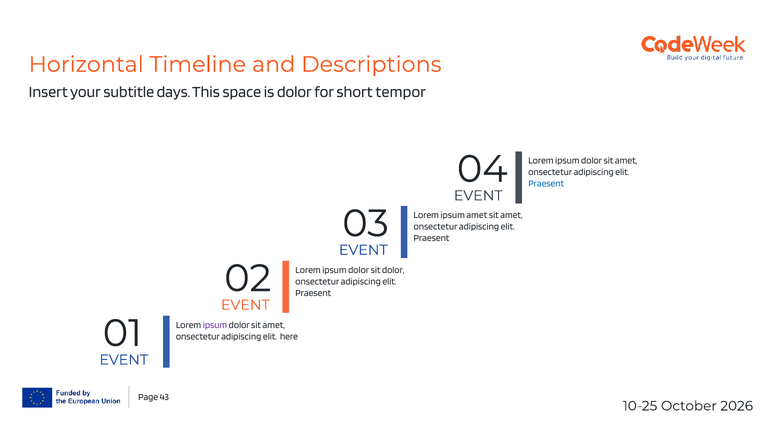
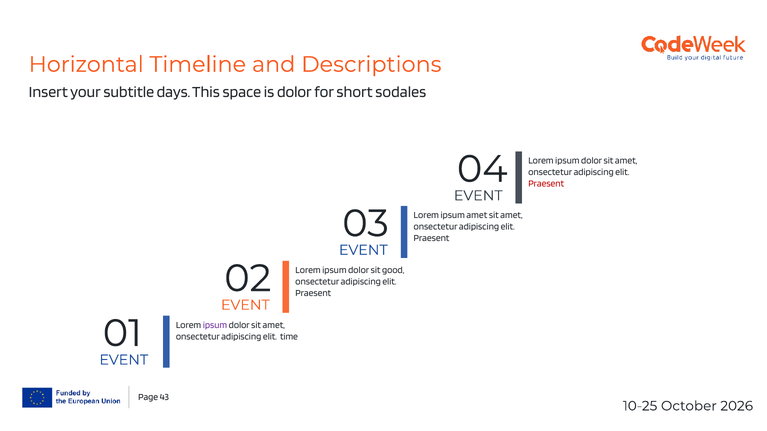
tempor: tempor -> sodales
Praesent at (546, 184) colour: blue -> red
sit dolor: dolor -> good
here: here -> time
